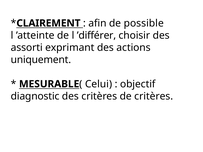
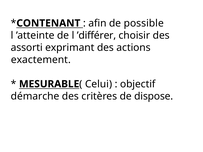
CLAIREMENT: CLAIREMENT -> CONTENANT
uniquement: uniquement -> exactement
diagnostic: diagnostic -> démarche
de critères: critères -> dispose
